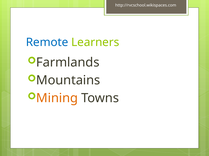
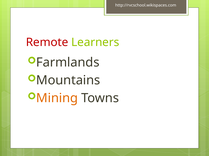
Remote colour: blue -> red
